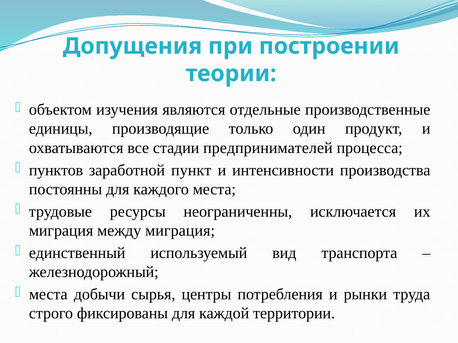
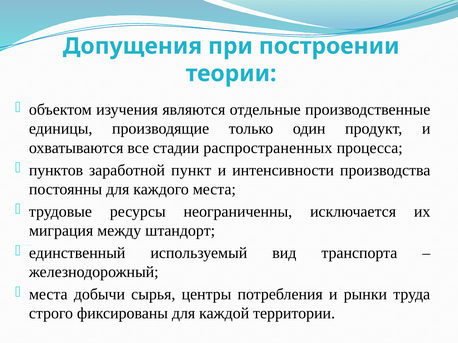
предпринимателей: предпринимателей -> распространенных
между миграция: миграция -> штандорт
